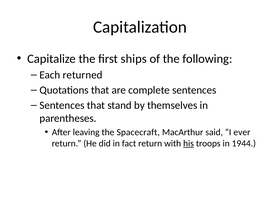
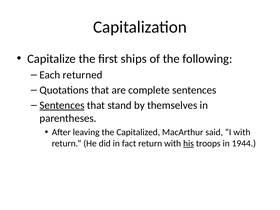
Sentences at (62, 105) underline: none -> present
Spacecraft: Spacecraft -> Capitalized
I ever: ever -> with
